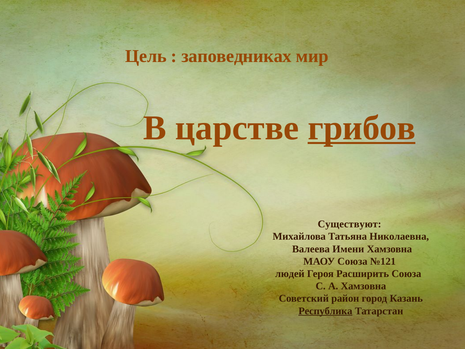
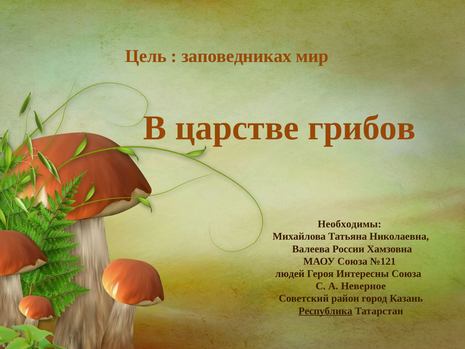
грибов underline: present -> none
Существуют: Существуют -> Необходимы
Имени: Имени -> России
Расширить: Расширить -> Интересны
А Хамзовна: Хамзовна -> Неверное
